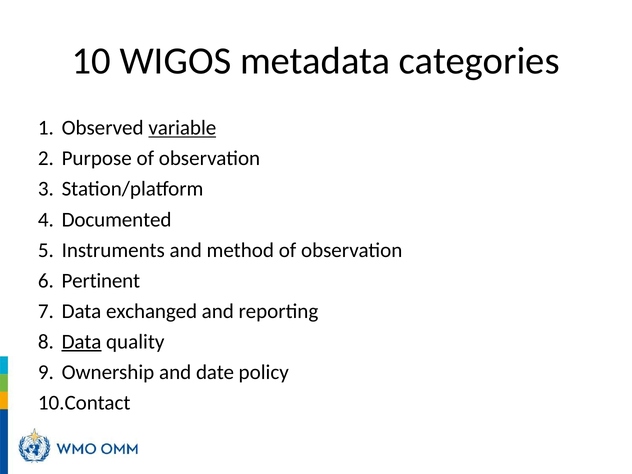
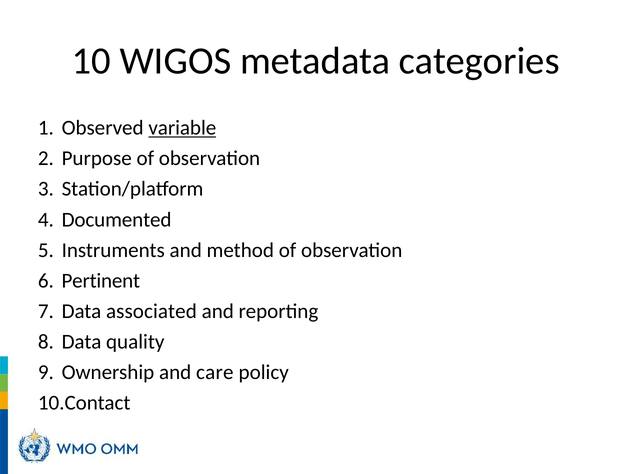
exchanged: exchanged -> associated
Data at (82, 342) underline: present -> none
date: date -> care
